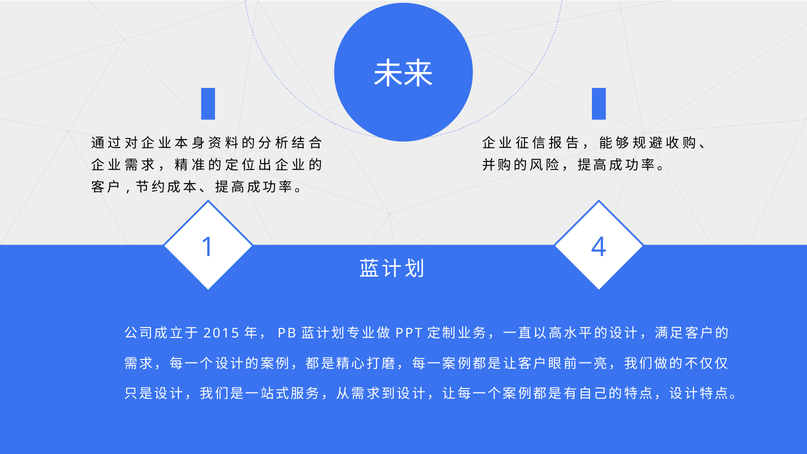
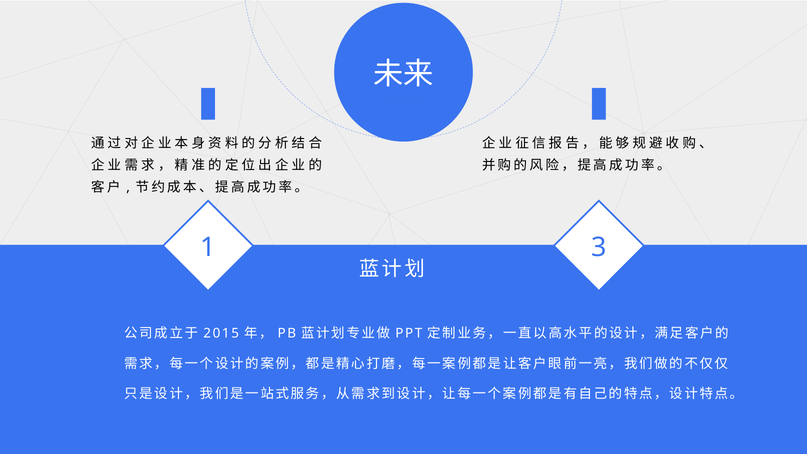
4: 4 -> 3
